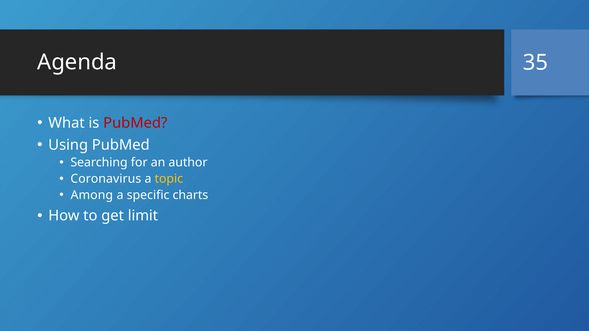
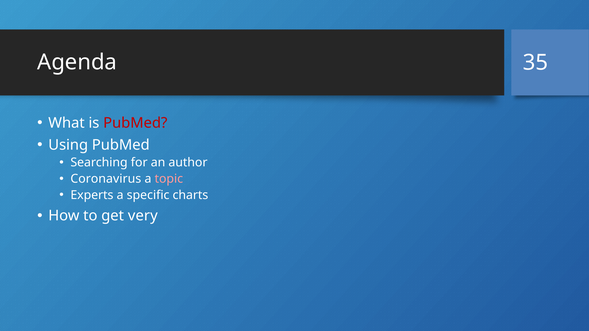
topic colour: yellow -> pink
Among: Among -> Experts
limit: limit -> very
